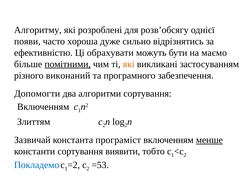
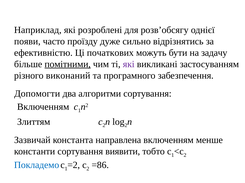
Алгоритму: Алгоритму -> Наприклад
хороша: хороша -> проїзду
обрахувати: обрахувати -> початкових
маємо: маємо -> задачу
які at (129, 64) colour: orange -> purple
програміст: програміст -> направлена
менше underline: present -> none
=53: =53 -> =86
